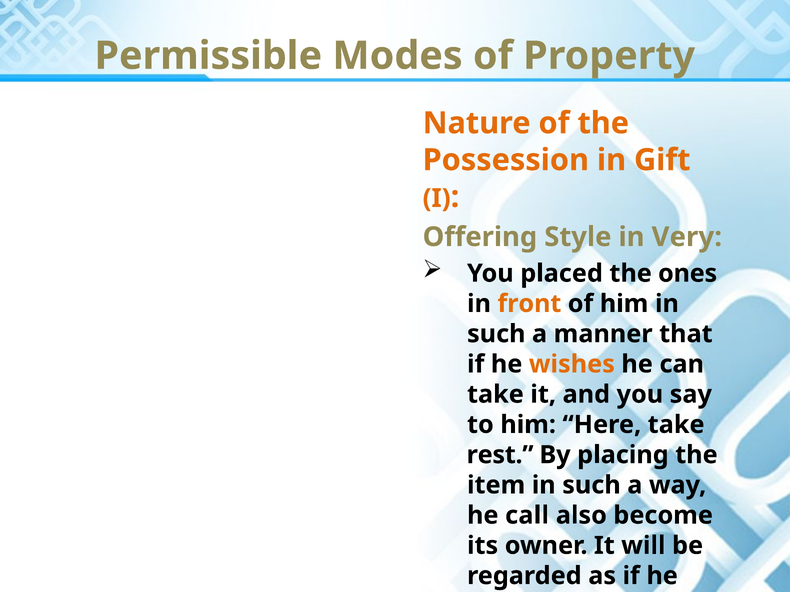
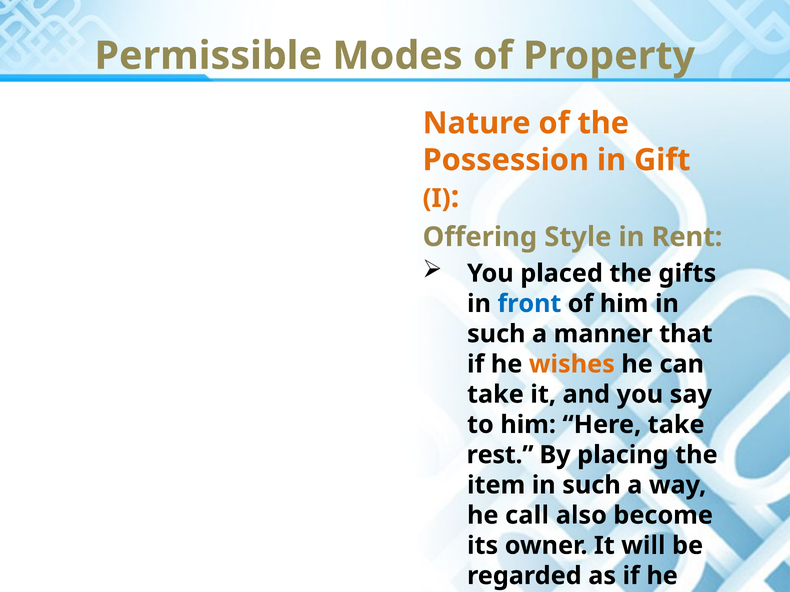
Very: Very -> Rent
ones: ones -> gifts
front colour: orange -> blue
